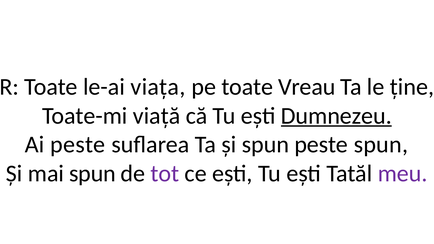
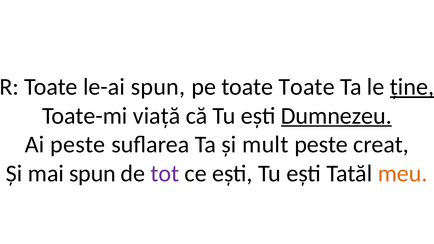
le-ai viața: viața -> spun
toate Vreau: Vreau -> Toate
ține underline: none -> present
și spun: spun -> mult
peste spun: spun -> creat
meu colour: purple -> orange
